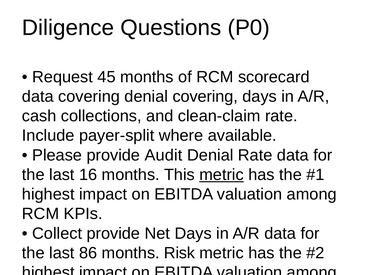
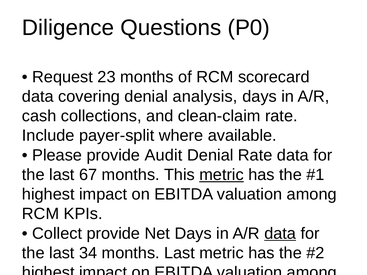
45: 45 -> 23
denial covering: covering -> analysis
16: 16 -> 67
data at (280, 234) underline: none -> present
86: 86 -> 34
months Risk: Risk -> Last
